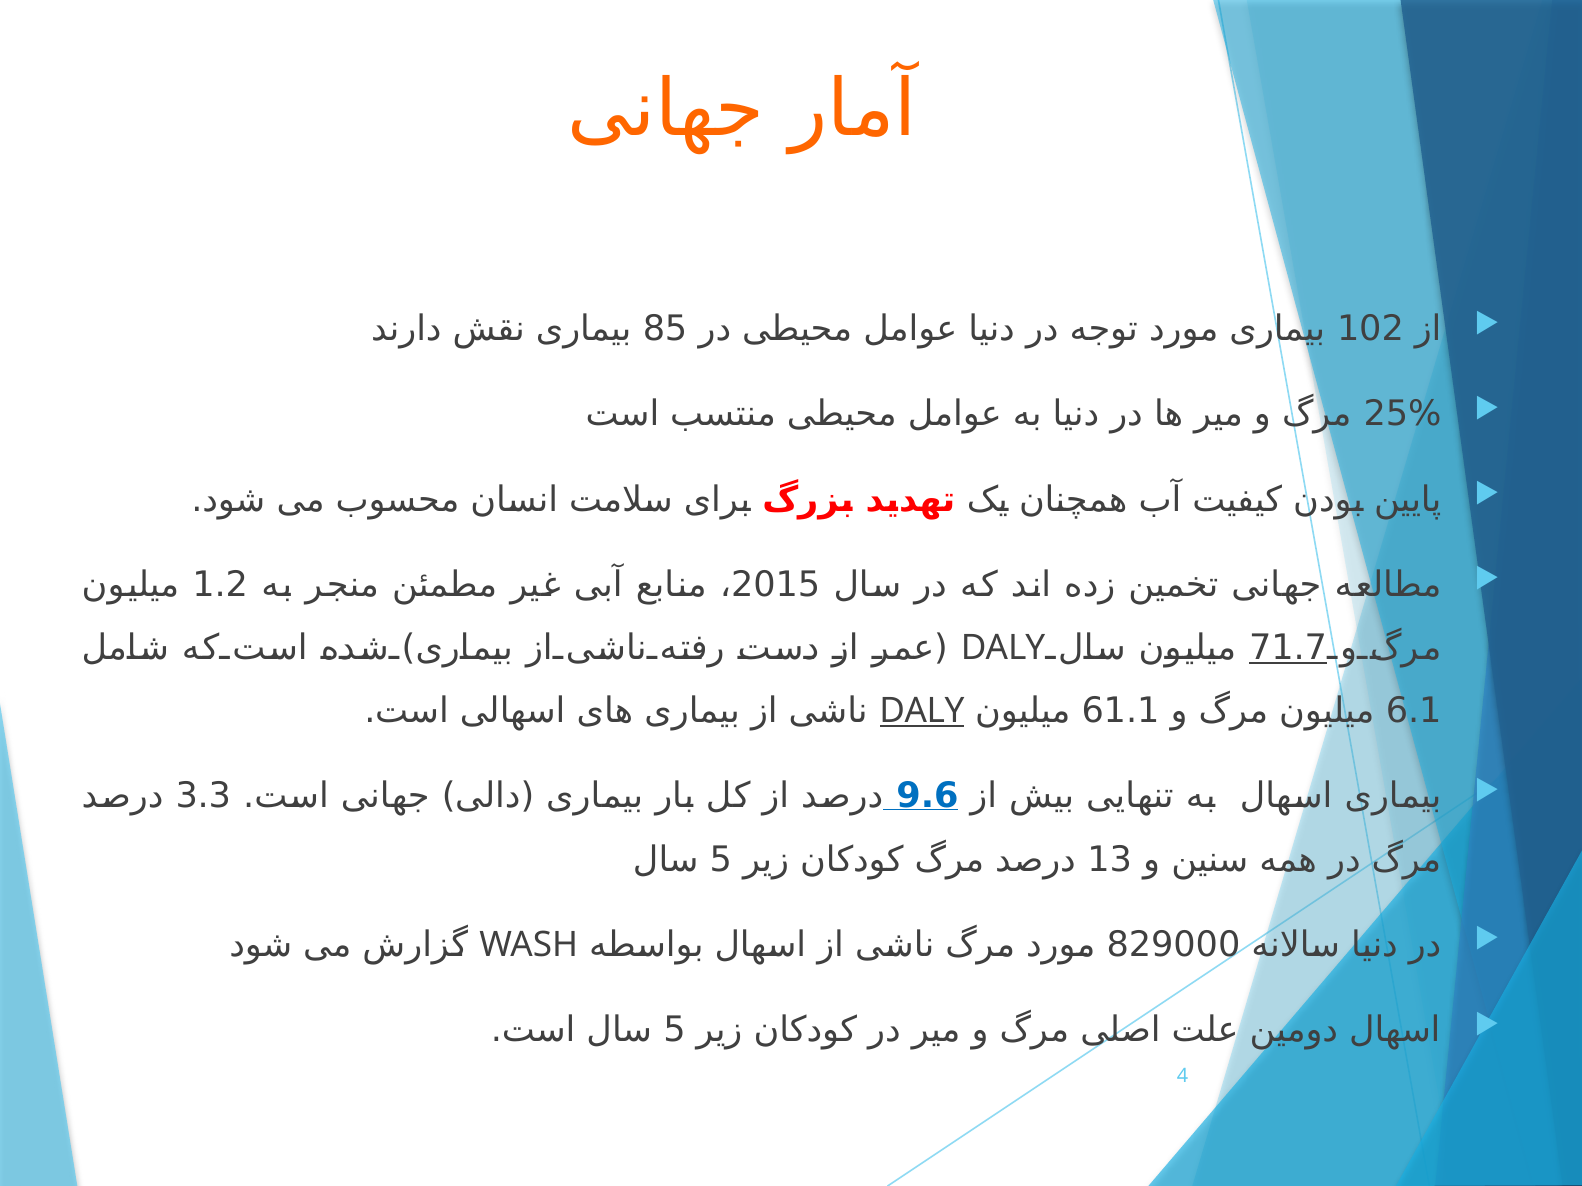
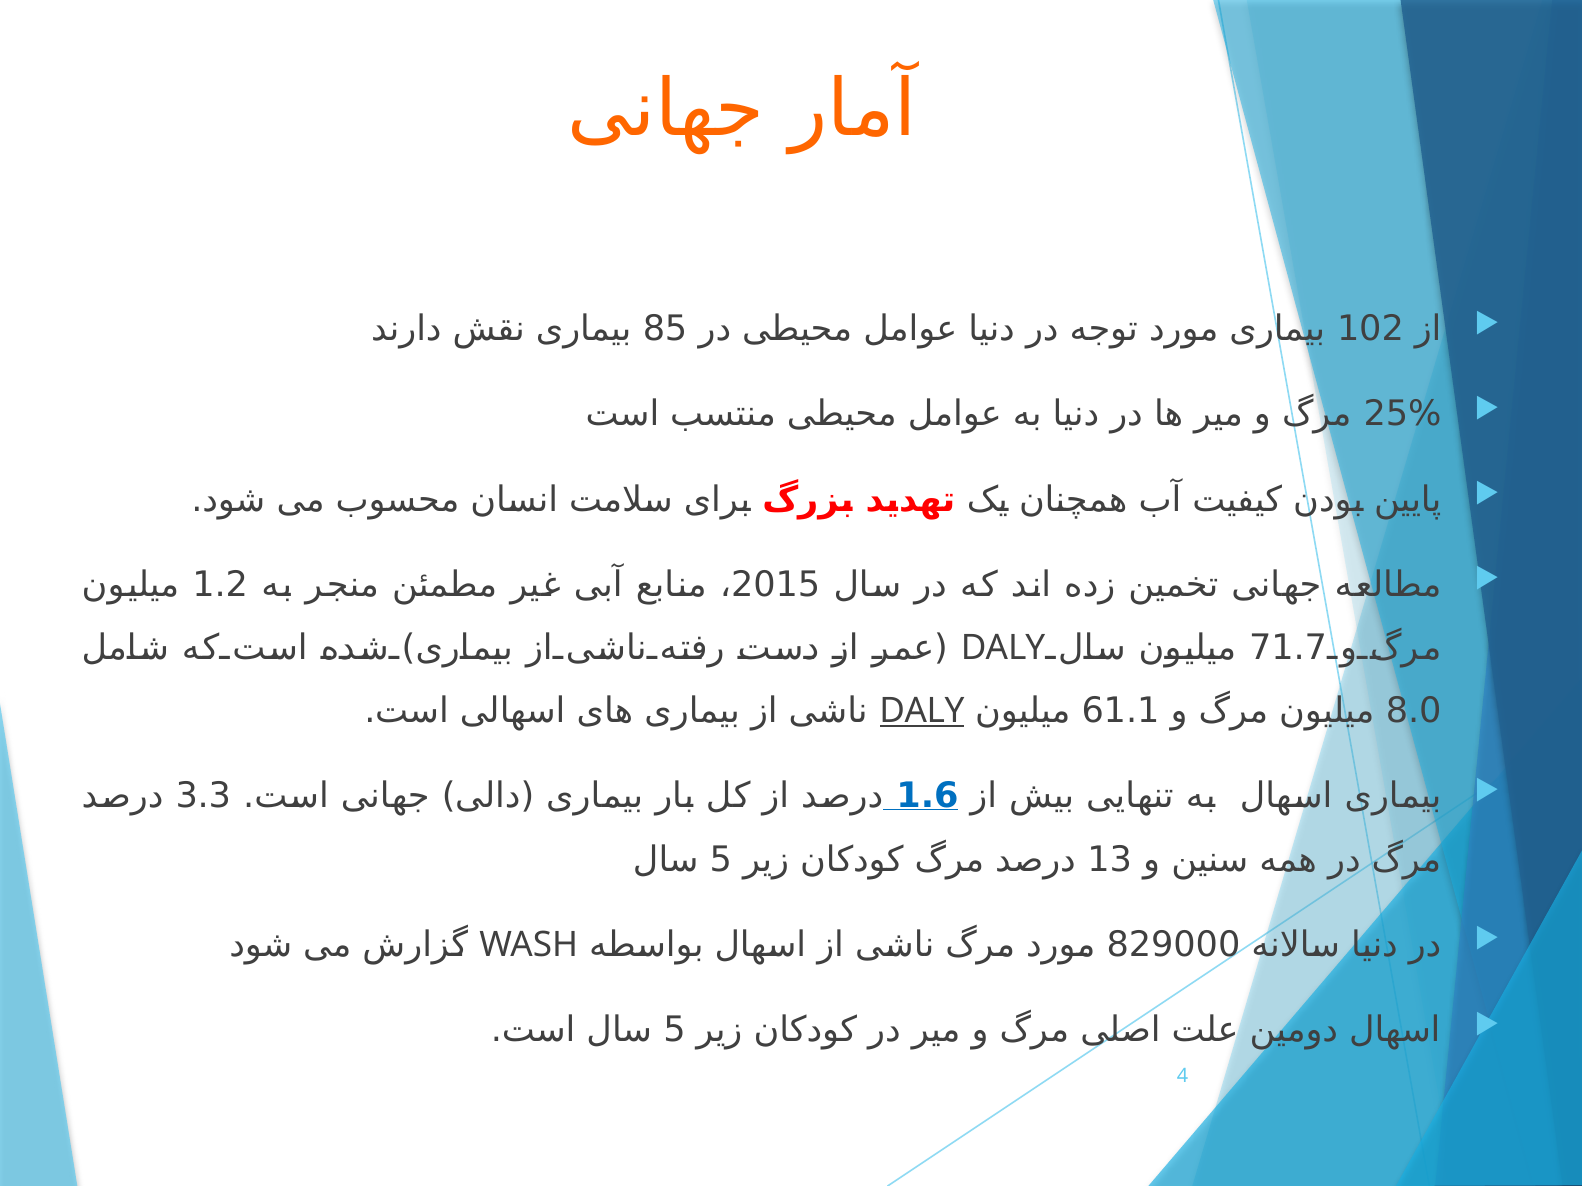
71.7 underline: present -> none
6.1: 6.1 -> 8.0
9.6: 9.6 -> 1.6
